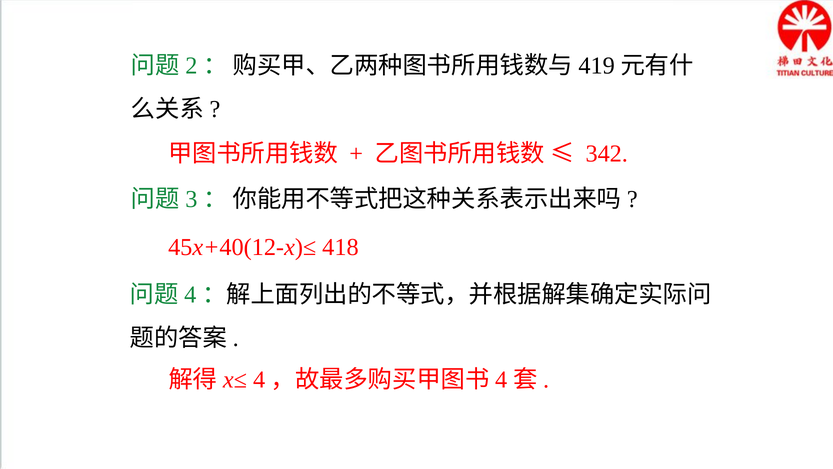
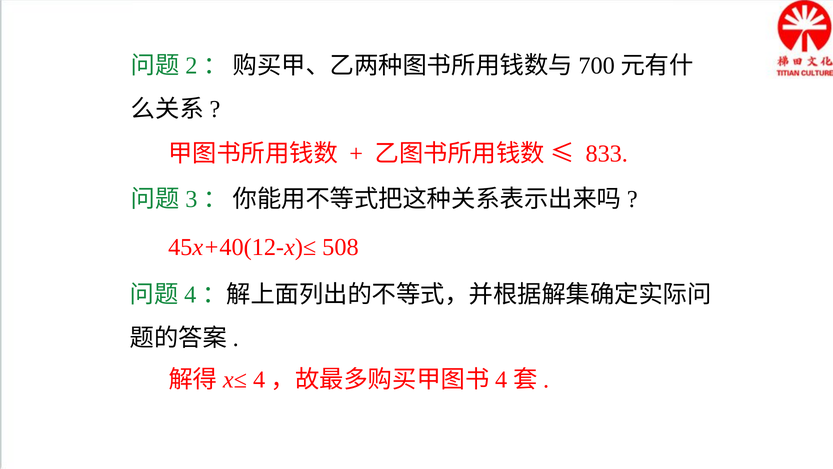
419: 419 -> 700
342: 342 -> 833
418: 418 -> 508
